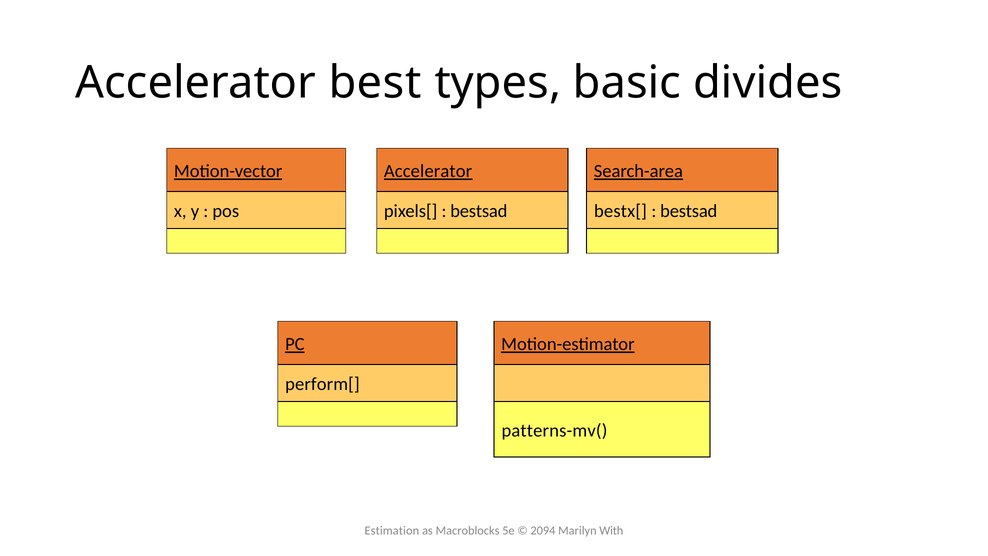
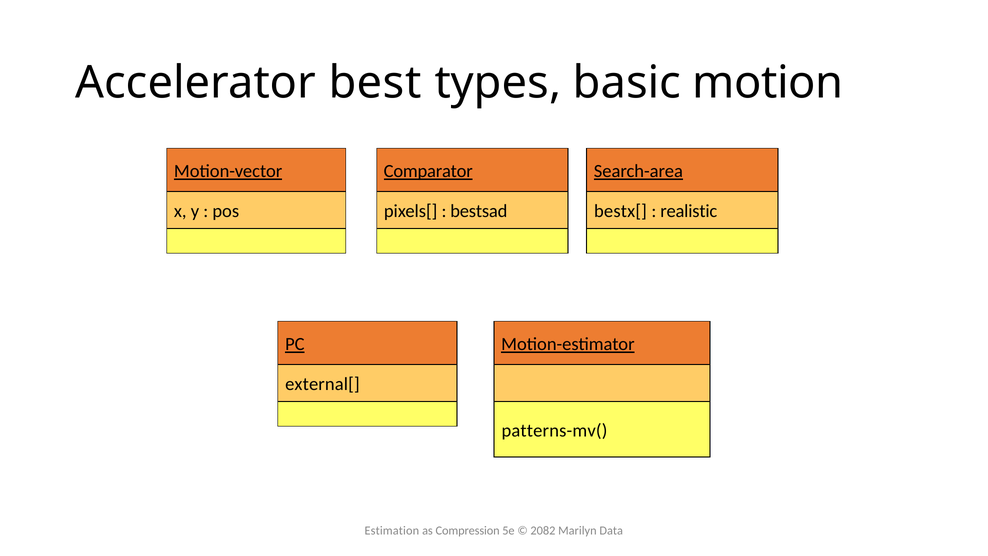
divides: divides -> motion
Accelerator at (428, 171): Accelerator -> Comparator
bestsad at (689, 211): bestsad -> realistic
perform[: perform[ -> external[
Macroblocks: Macroblocks -> Compression
2094: 2094 -> 2082
With: With -> Data
